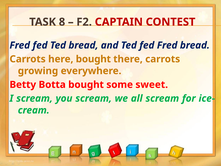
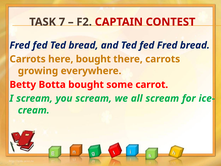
8: 8 -> 7
sweet: sweet -> carrot
